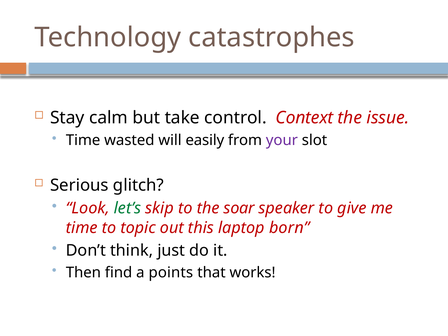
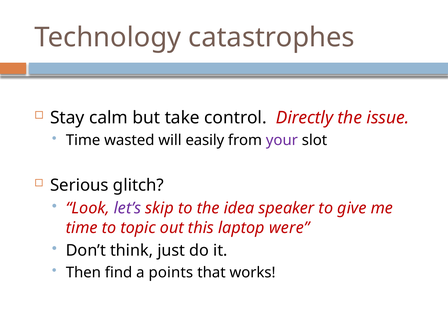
Context: Context -> Directly
let’s colour: green -> purple
soar: soar -> idea
born: born -> were
